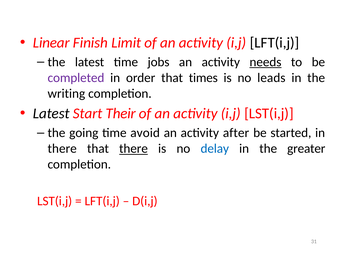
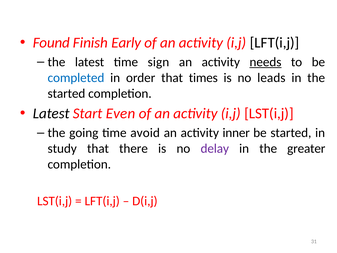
Linear: Linear -> Found
Limit: Limit -> Early
jobs: jobs -> sign
completed colour: purple -> blue
writing at (66, 93): writing -> started
Their: Their -> Even
after: after -> inner
there at (62, 149): there -> study
there at (133, 149) underline: present -> none
delay colour: blue -> purple
